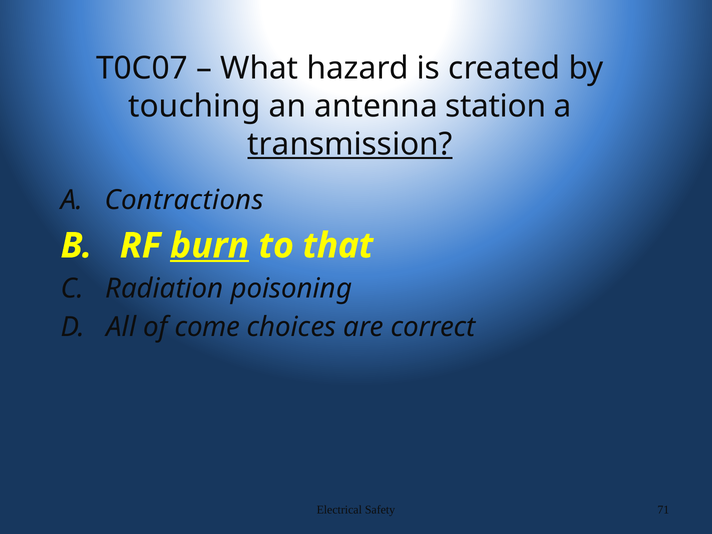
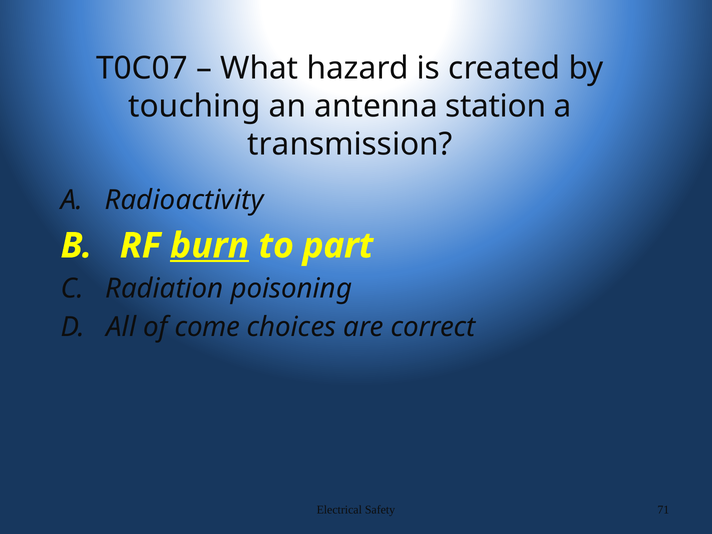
transmission underline: present -> none
Contractions: Contractions -> Radioactivity
that: that -> part
